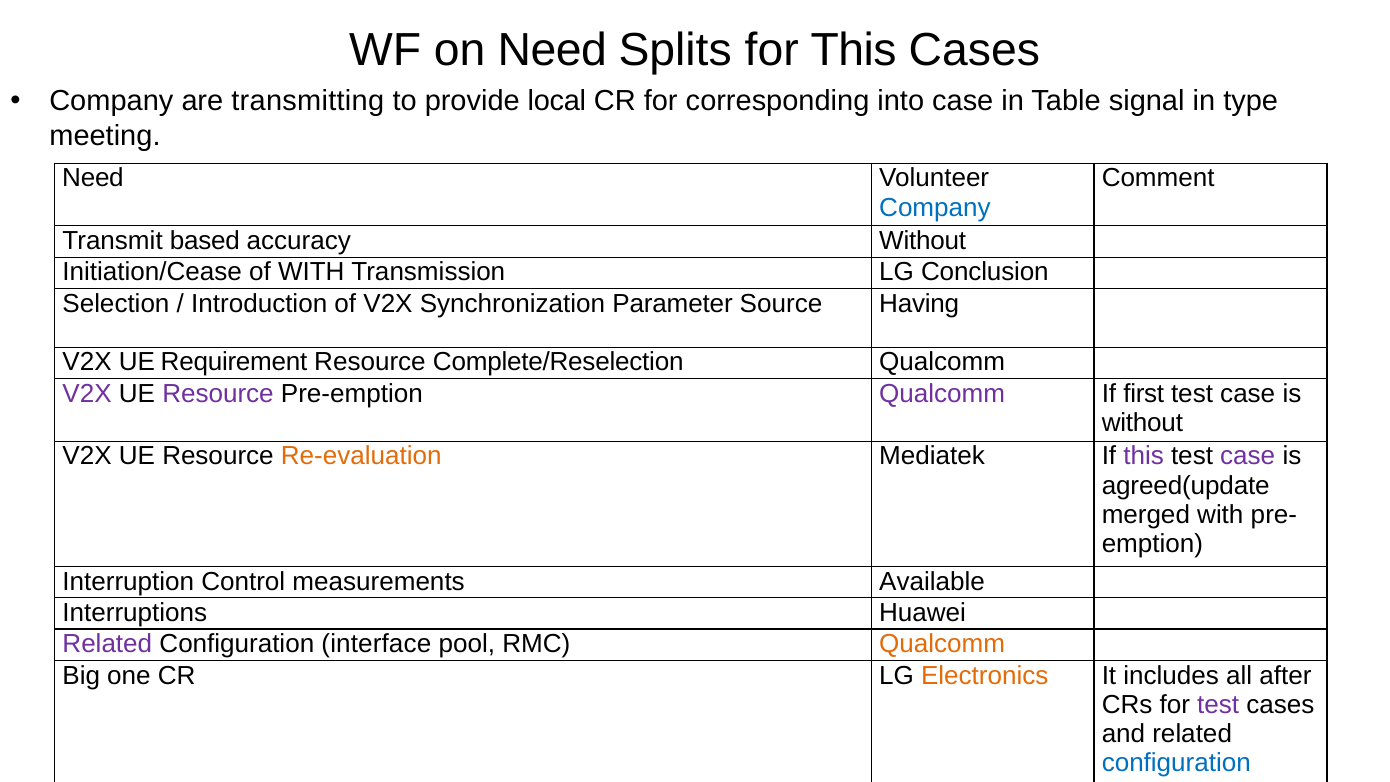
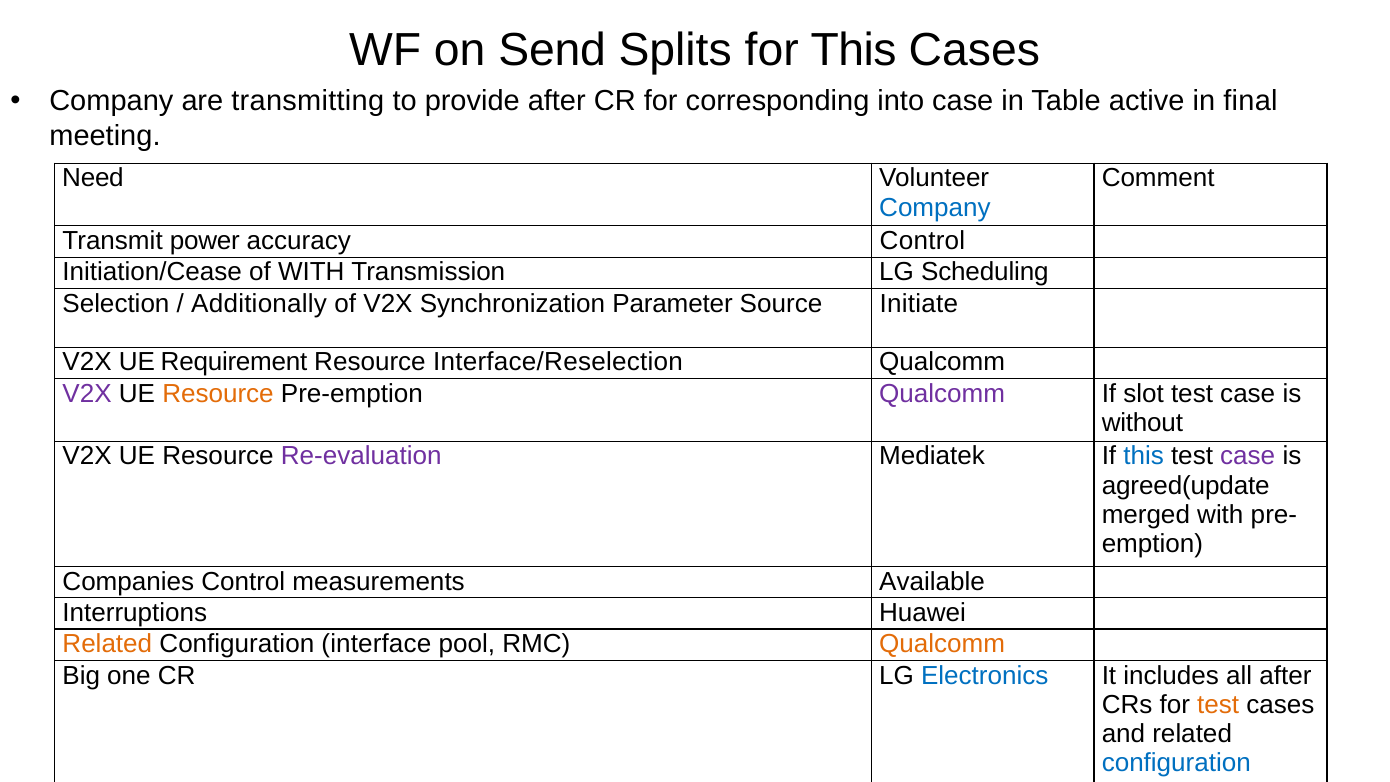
on Need: Need -> Send
provide local: local -> after
signal: signal -> active
type: type -> final
based: based -> power
accuracy Without: Without -> Control
Conclusion: Conclusion -> Scheduling
Introduction: Introduction -> Additionally
Having: Having -> Initiate
Complete/Reselection: Complete/Reselection -> Interface/Reselection
Resource at (218, 394) colour: purple -> orange
first: first -> slot
Re-evaluation colour: orange -> purple
this at (1144, 456) colour: purple -> blue
Interruption: Interruption -> Companies
Related at (107, 644) colour: purple -> orange
Electronics colour: orange -> blue
test at (1218, 704) colour: purple -> orange
